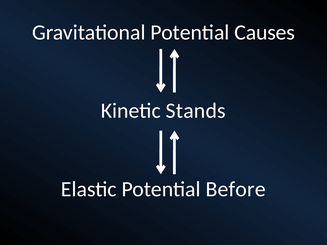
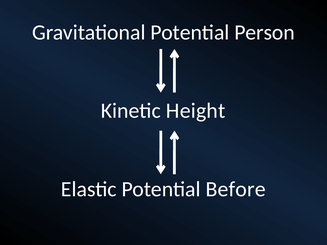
Causes: Causes -> Person
Stands: Stands -> Height
